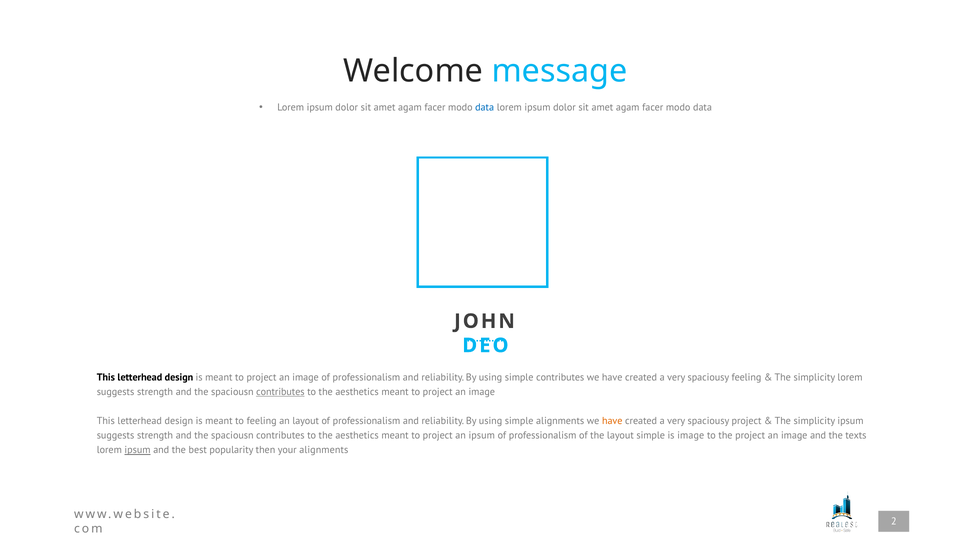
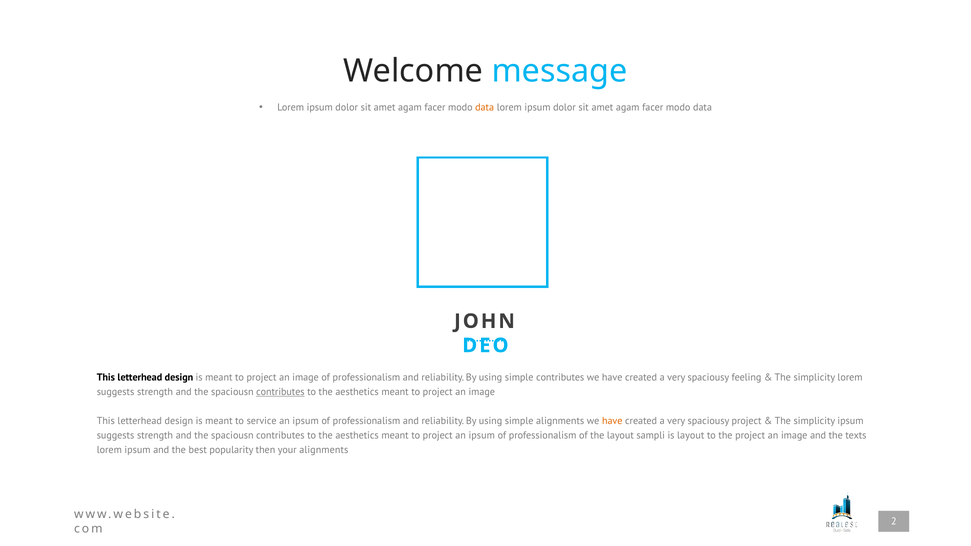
data at (485, 107) colour: blue -> orange
to feeling: feeling -> service
layout at (306, 421): layout -> ipsum
layout simple: simple -> sampli
is image: image -> layout
ipsum at (138, 450) underline: present -> none
